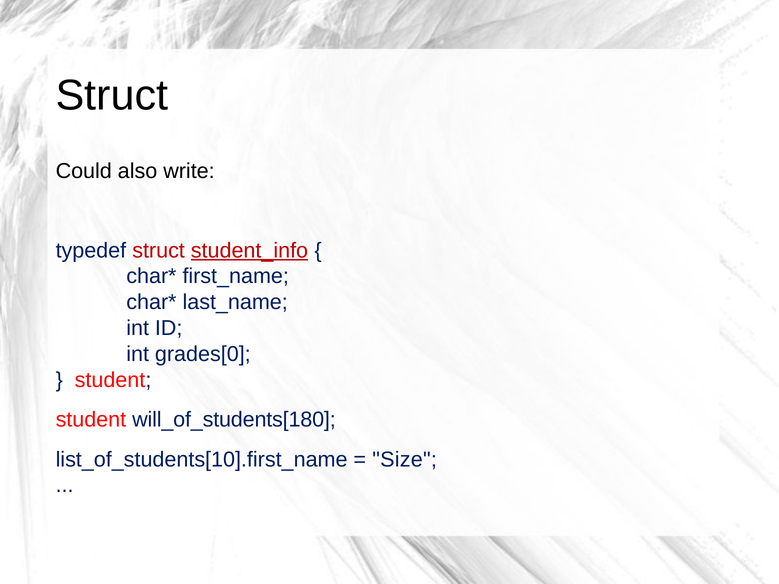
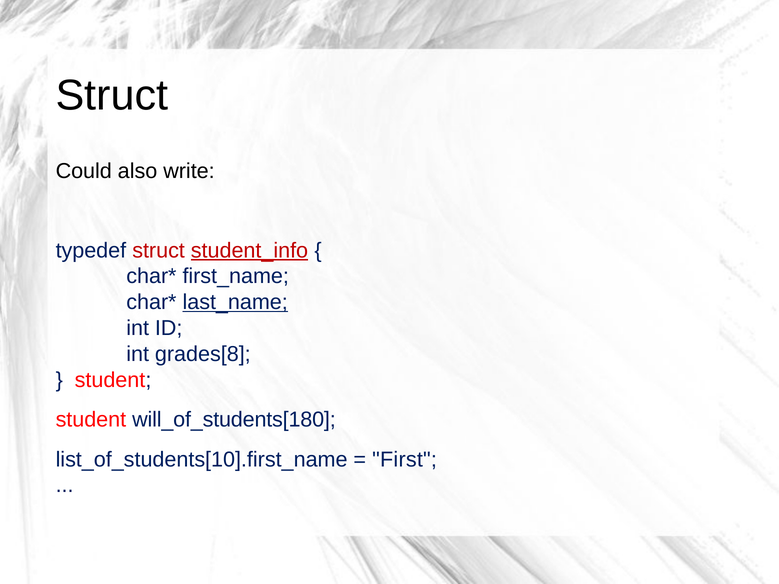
last_name underline: none -> present
grades[0: grades[0 -> grades[8
Size: Size -> First
